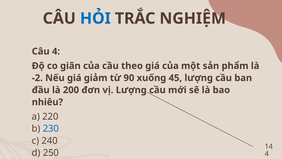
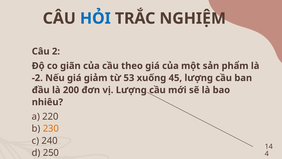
Câu 4: 4 -> 2
90: 90 -> 53
230 colour: blue -> orange
